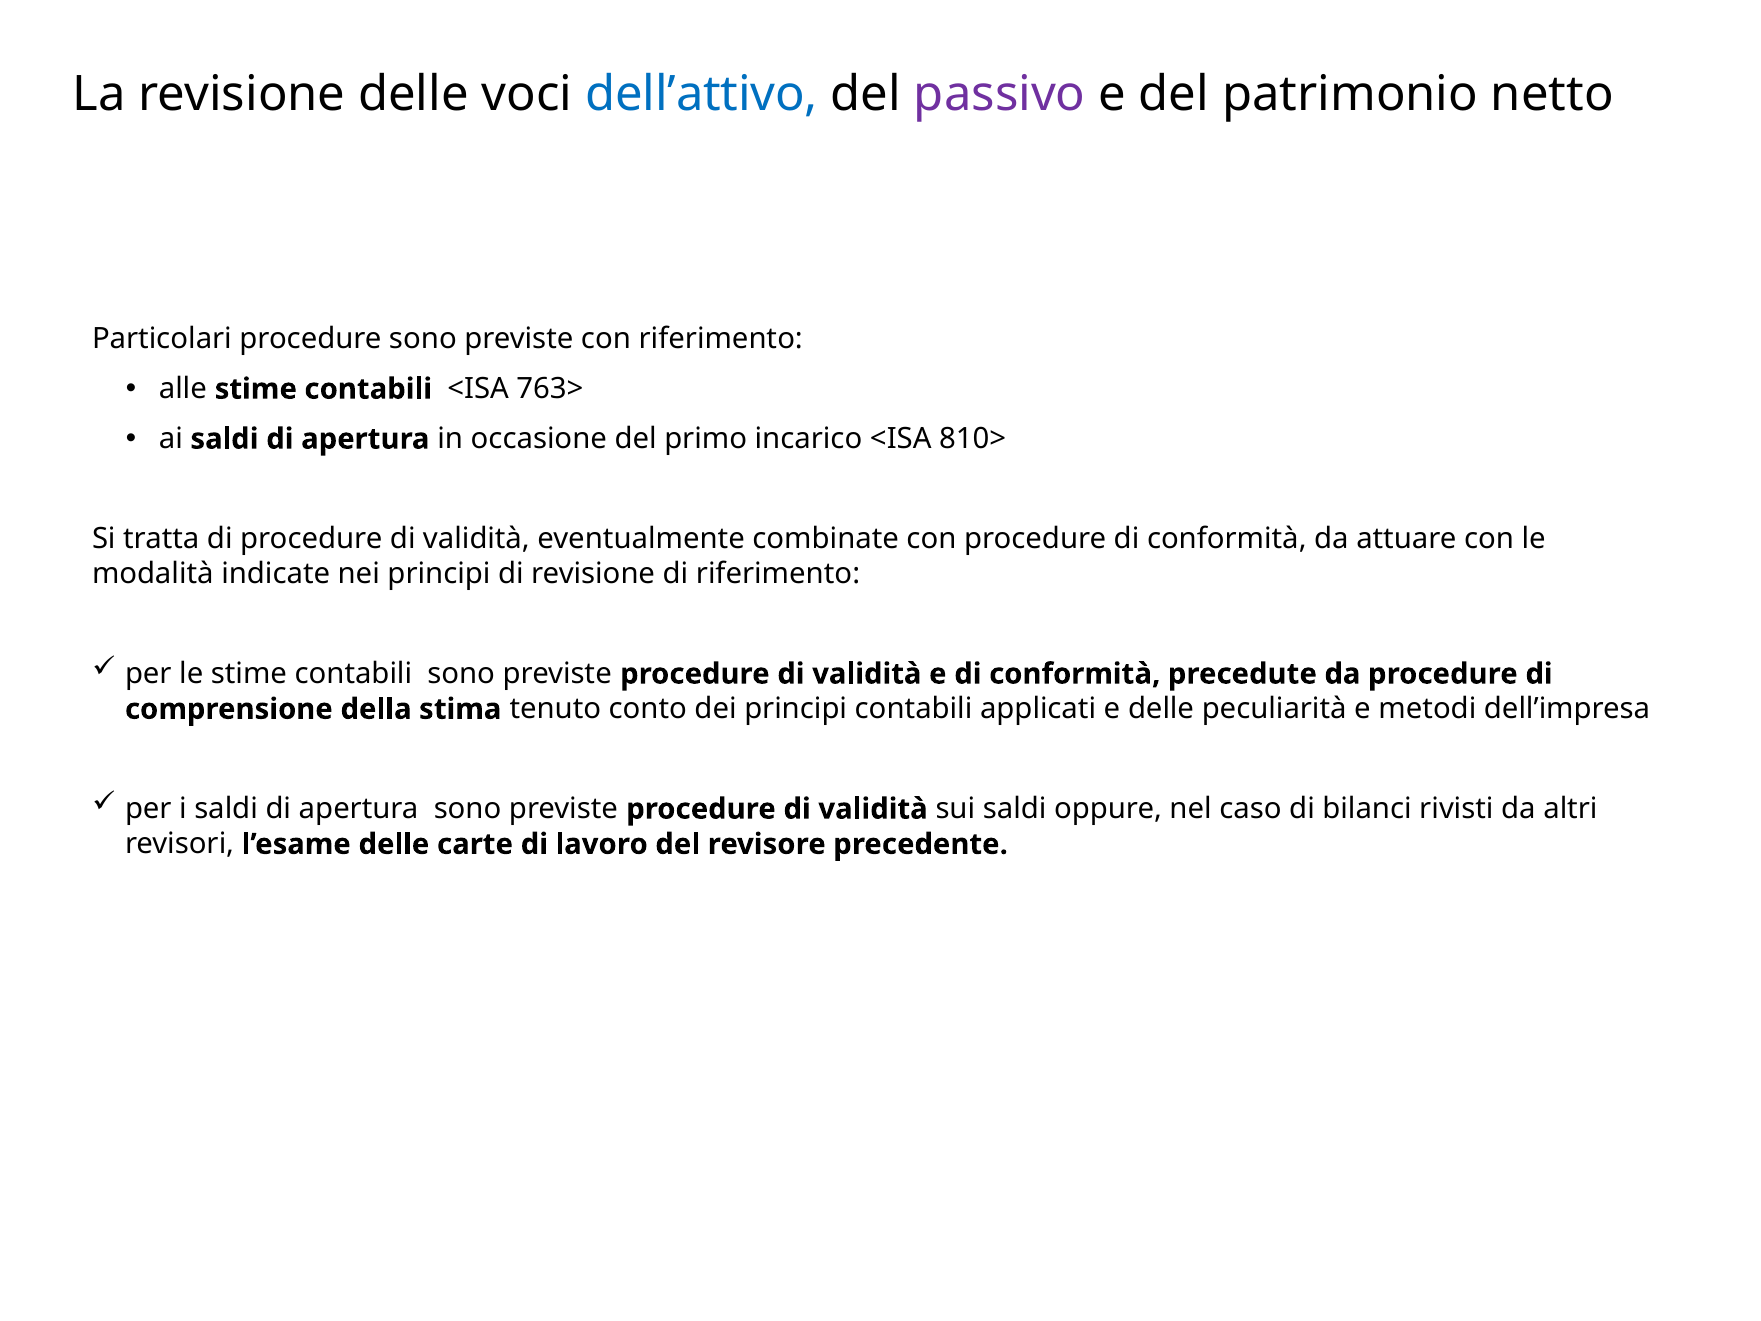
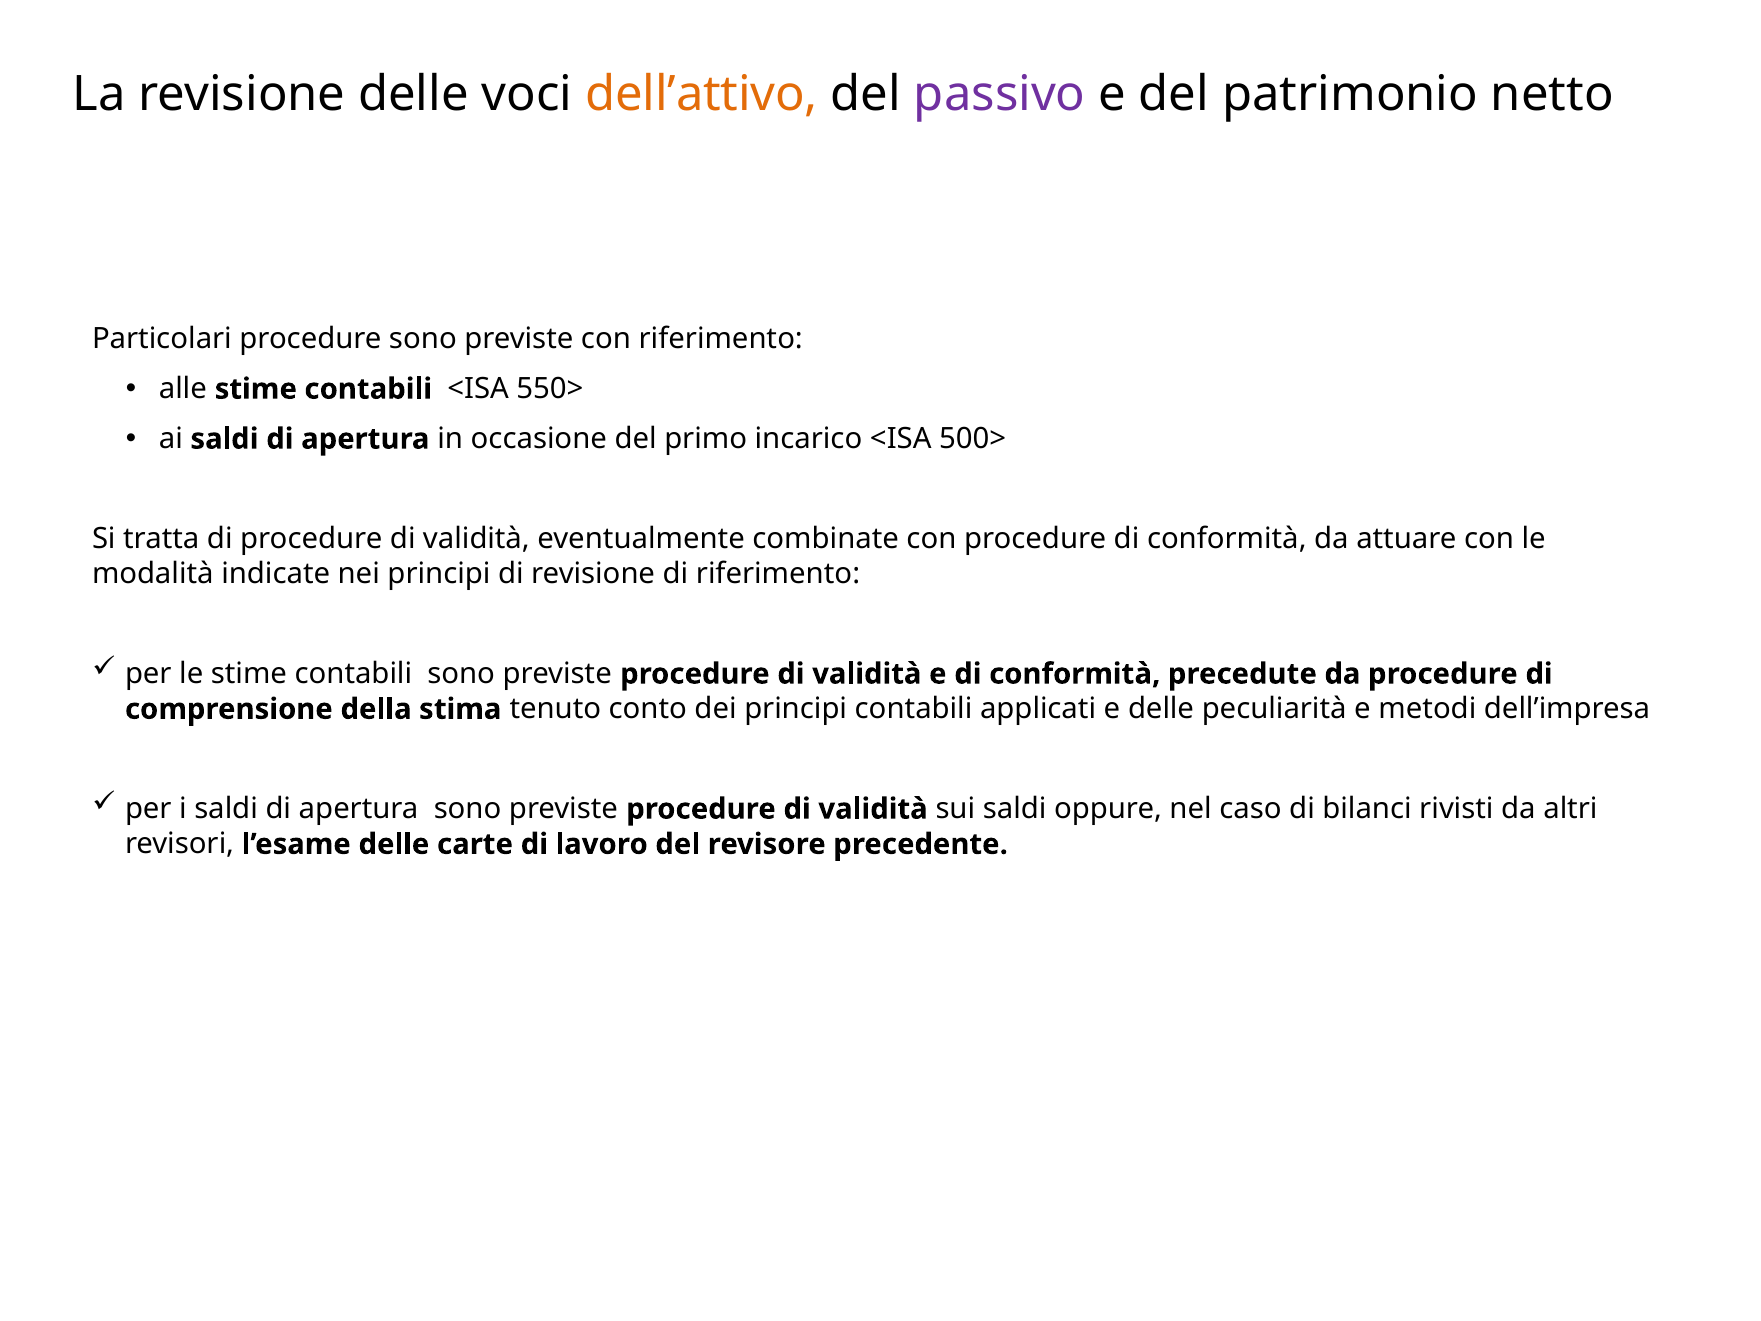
dell’attivo colour: blue -> orange
763>: 763> -> 550>
810>: 810> -> 500>
